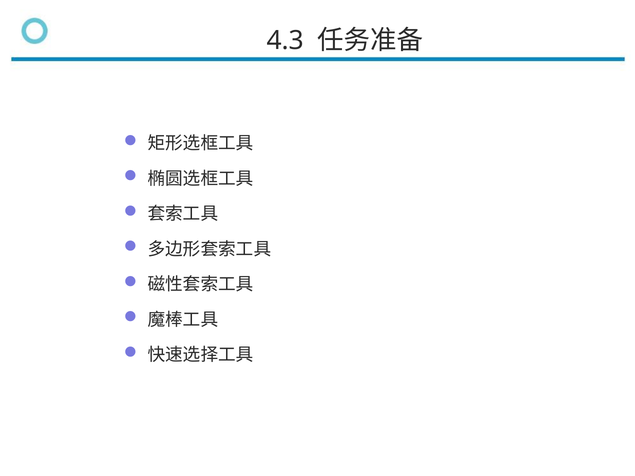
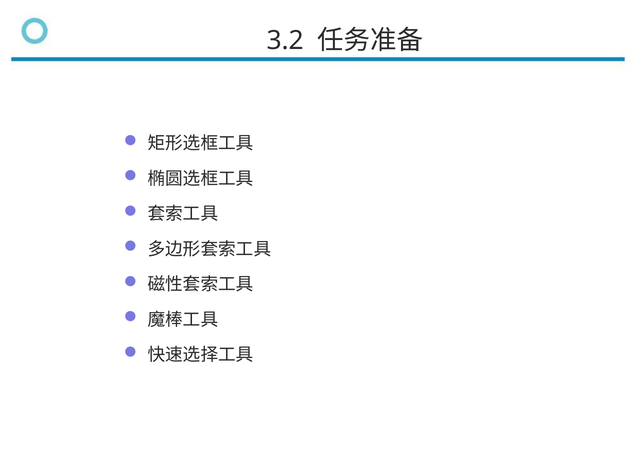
4.3: 4.3 -> 3.2
